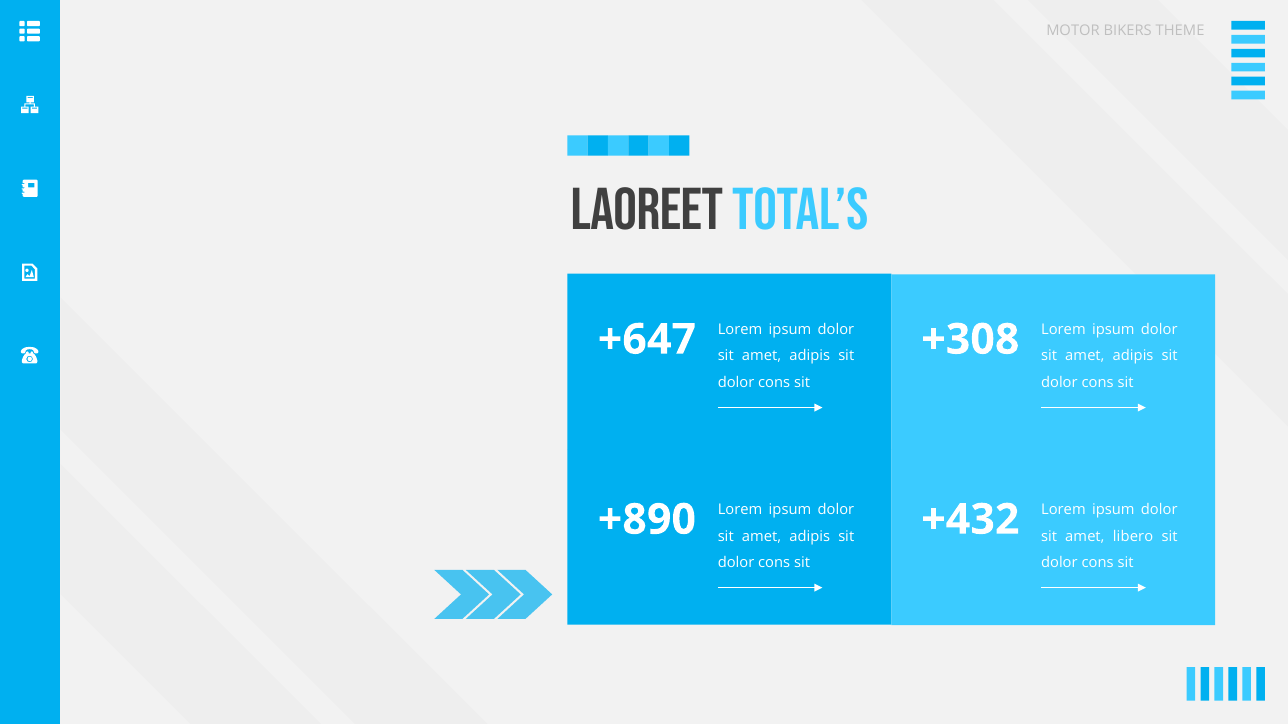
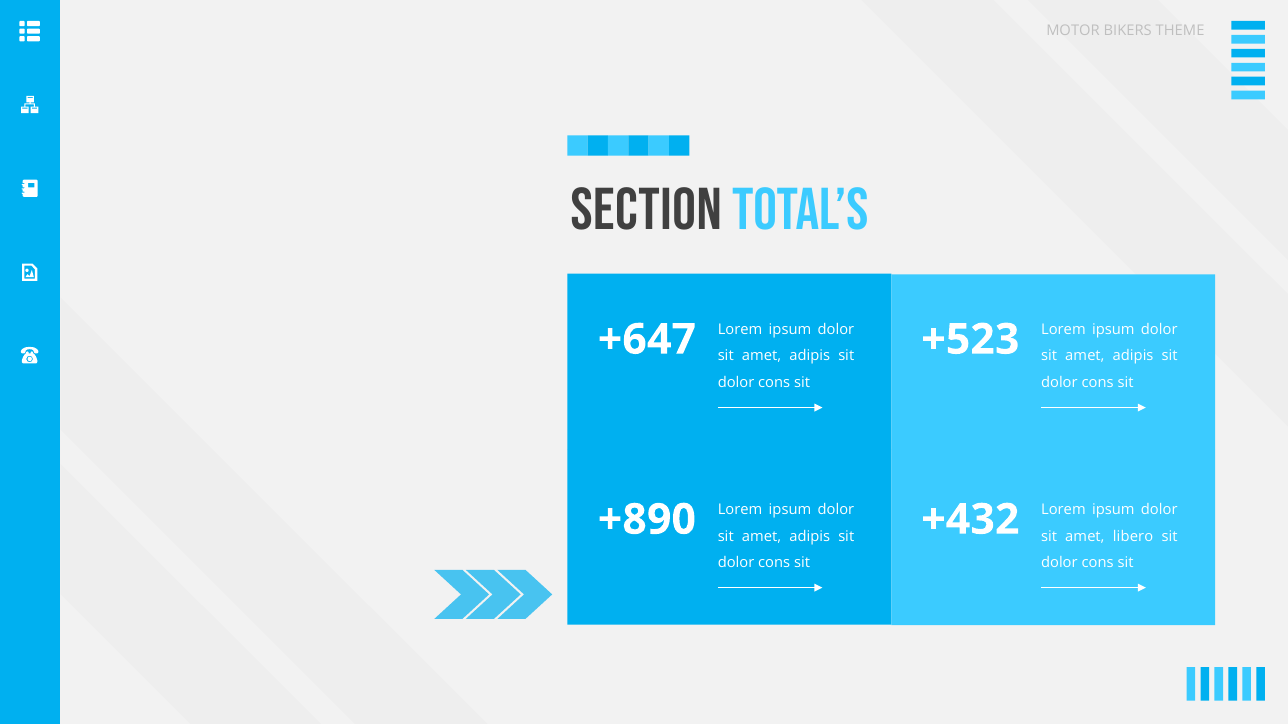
Laoreet: Laoreet -> Section
+308: +308 -> +523
